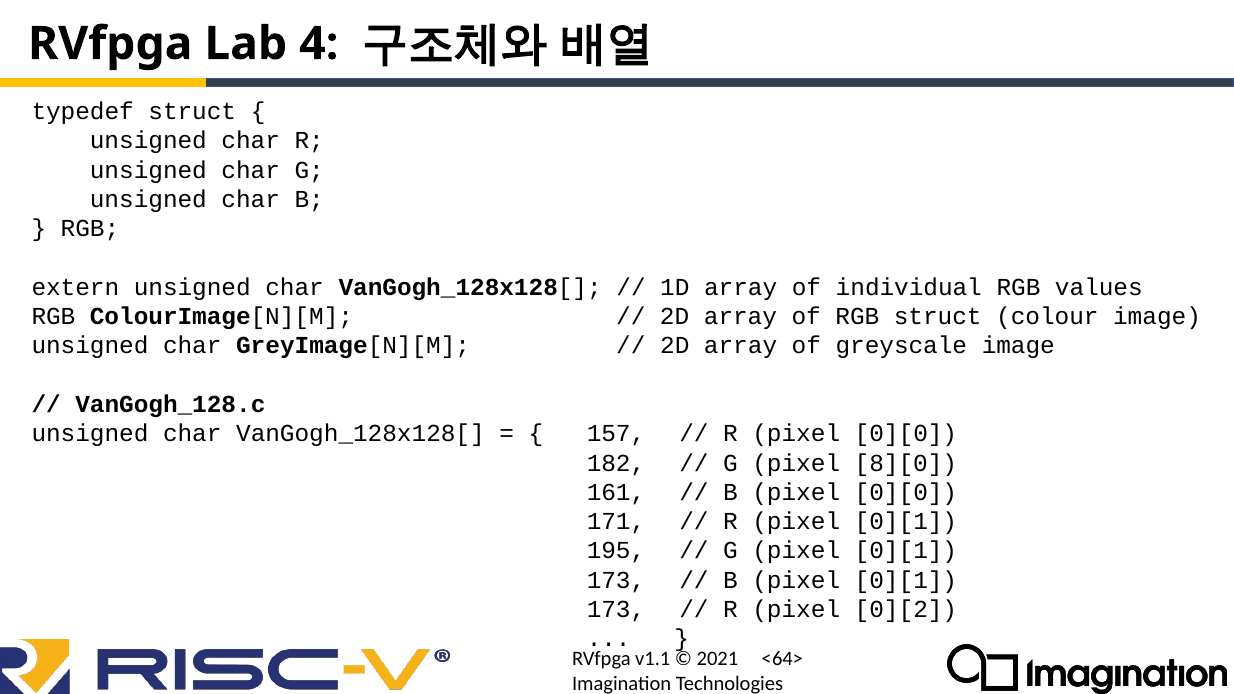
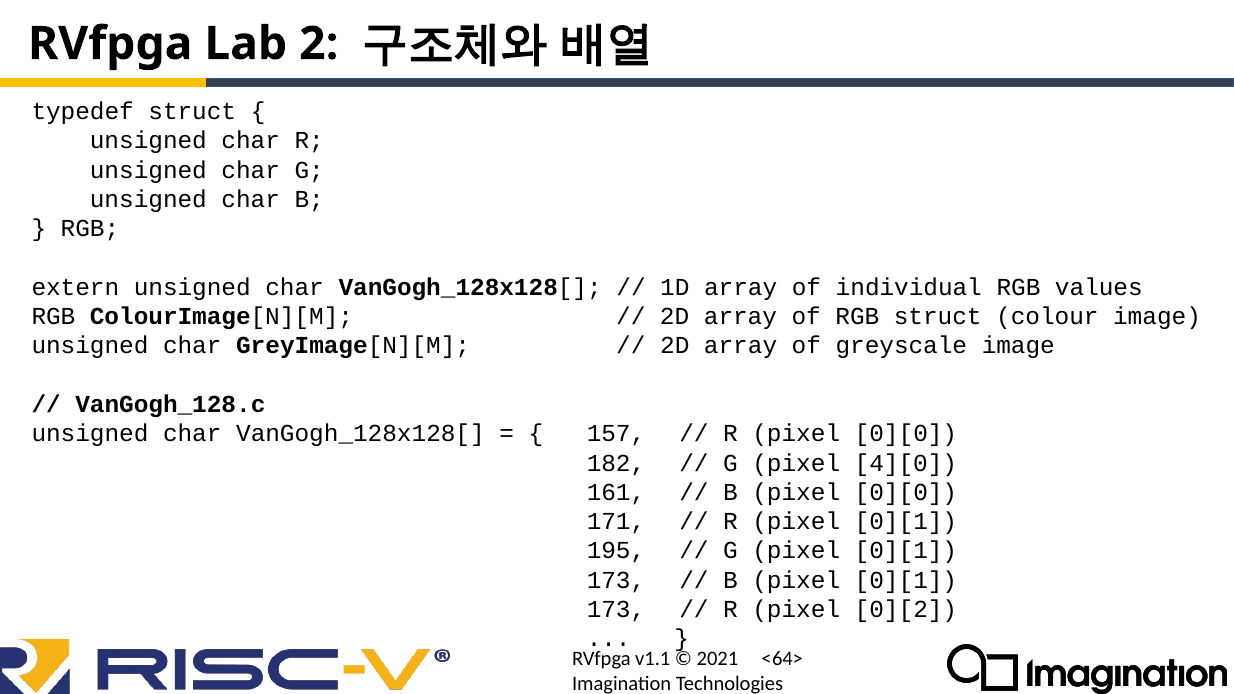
4: 4 -> 2
8][0: 8][0 -> 4][0
